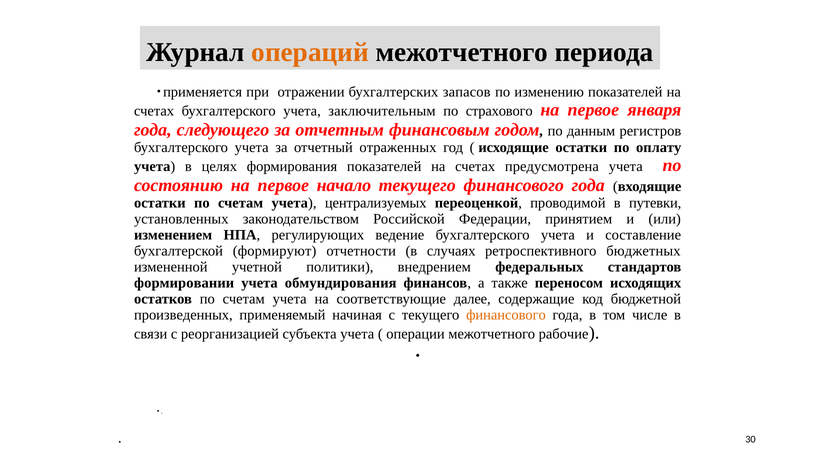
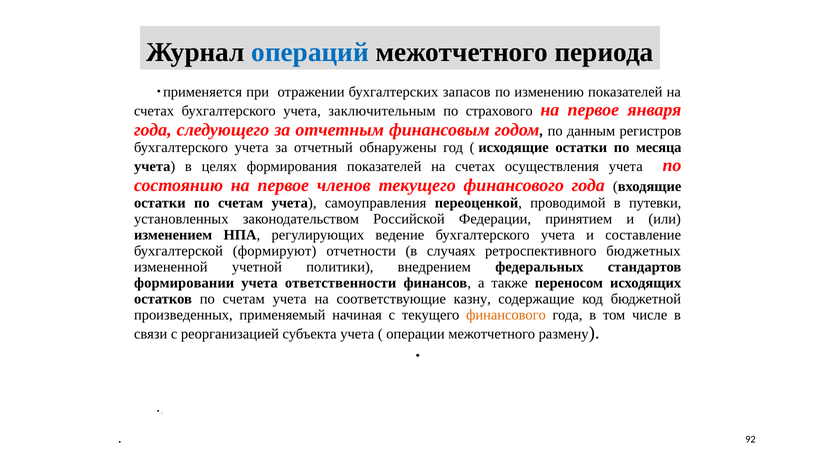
операций colour: orange -> blue
отраженных: отраженных -> обнаружены
оплату: оплату -> месяца
предусмотрена: предусмотрена -> осуществления
начало: начало -> членов
централизуемых: централизуемых -> самоуправления
обмундирования: обмундирования -> ответственности
далее: далее -> казну
рабочие: рабочие -> размену
30: 30 -> 92
